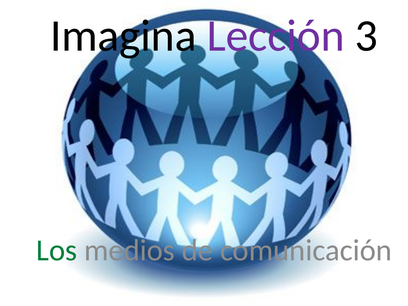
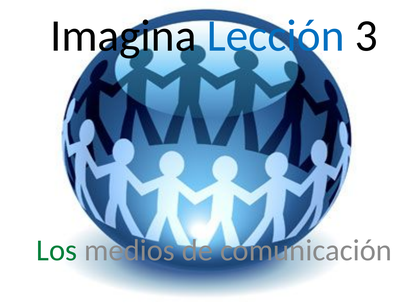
Lección colour: purple -> blue
